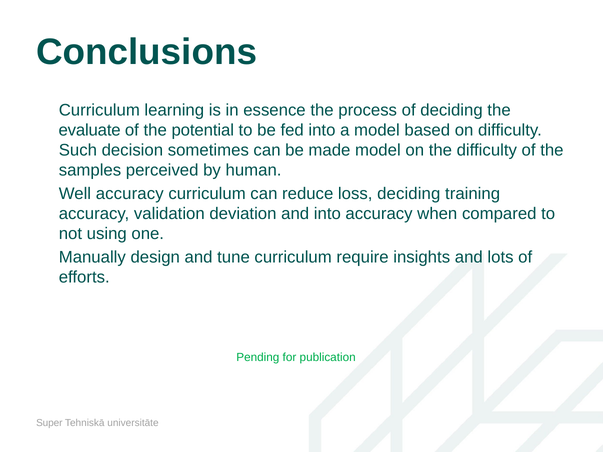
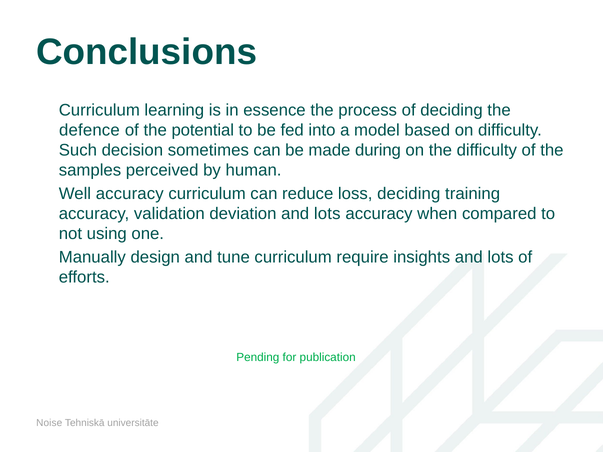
evaluate: evaluate -> defence
made model: model -> during
into at (327, 214): into -> lots
Super: Super -> Noise
